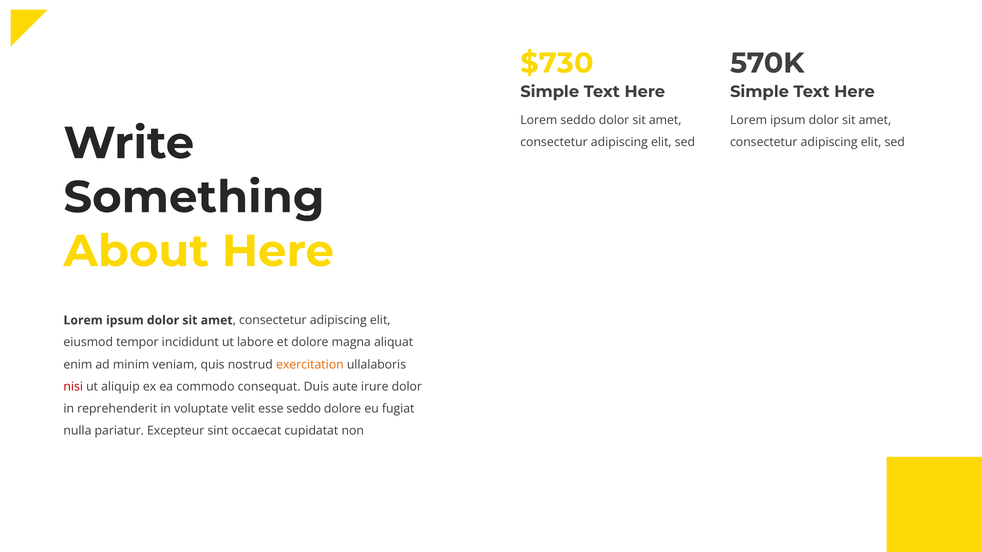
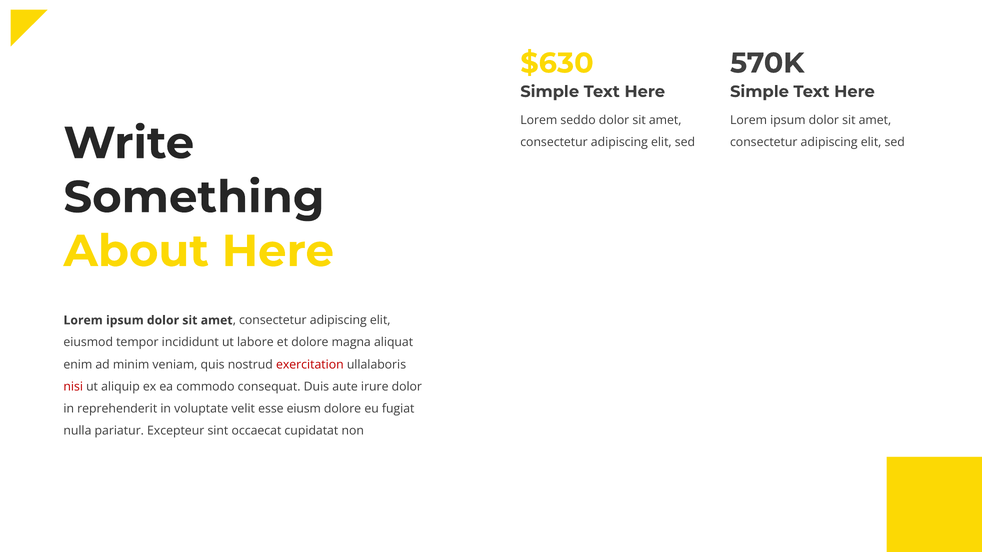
$730: $730 -> $630
exercitation colour: orange -> red
esse seddo: seddo -> eiusm
